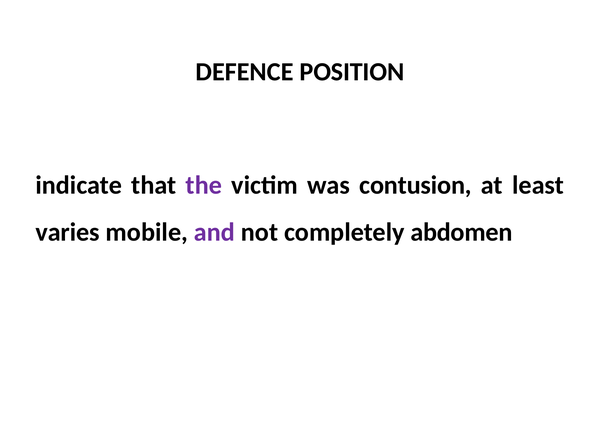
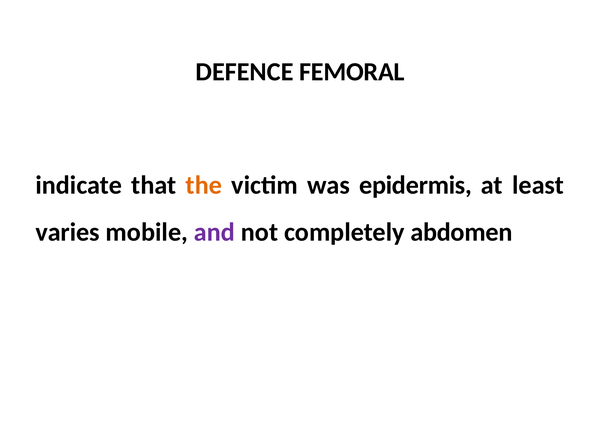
POSITION: POSITION -> FEMORAL
the colour: purple -> orange
contusion: contusion -> epidermis
